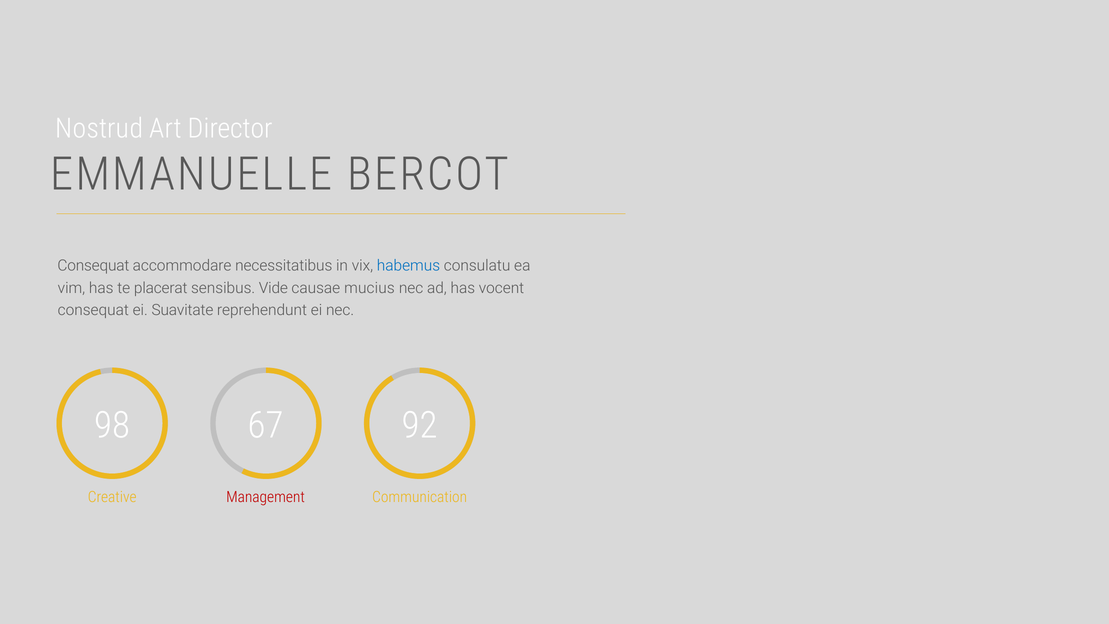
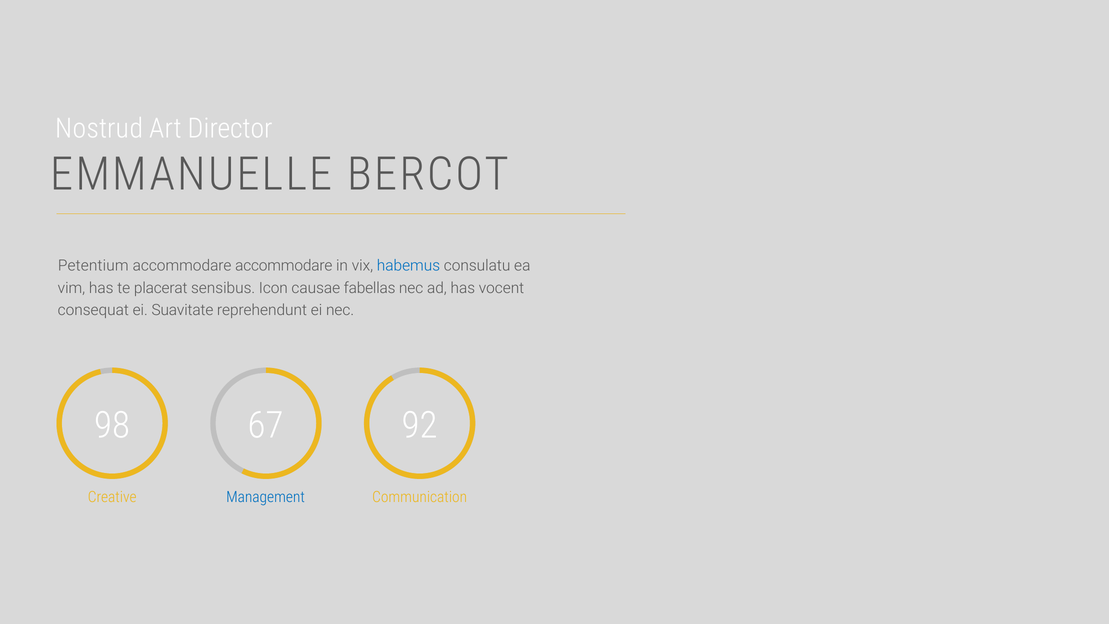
Consequat at (93, 266): Consequat -> Petentium
accommodare necessitatibus: necessitatibus -> accommodare
Vide: Vide -> Icon
mucius: mucius -> fabellas
Management colour: red -> blue
